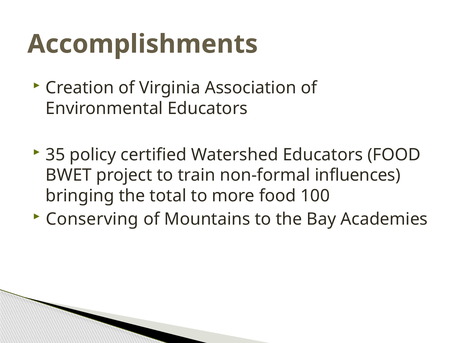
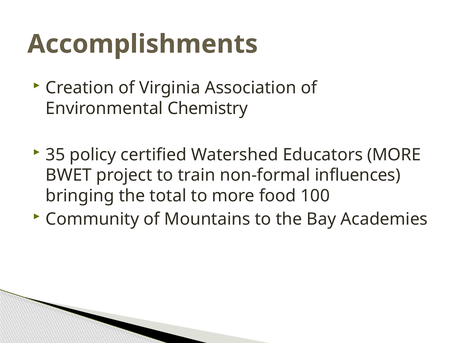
Environmental Educators: Educators -> Chemistry
Educators FOOD: FOOD -> MORE
Conserving: Conserving -> Community
